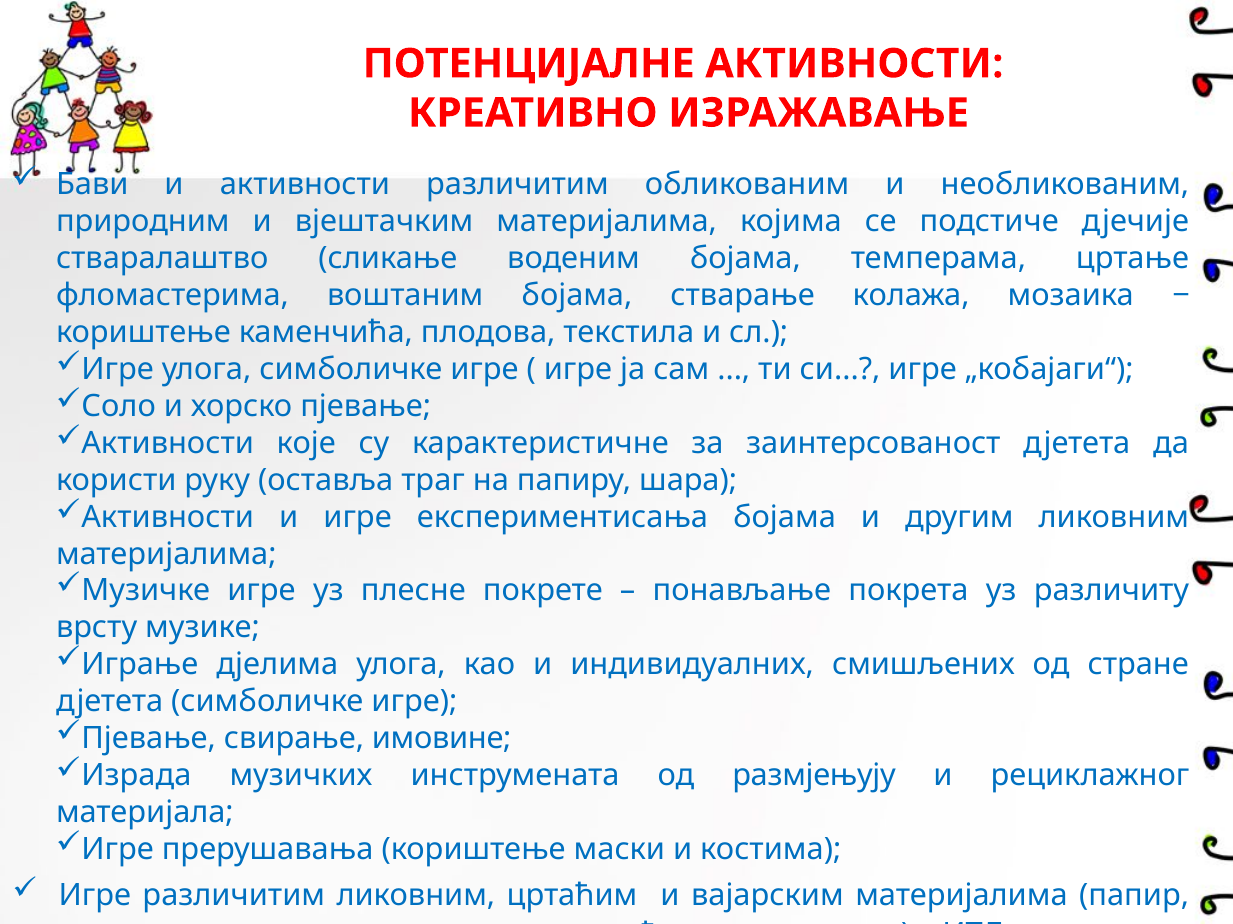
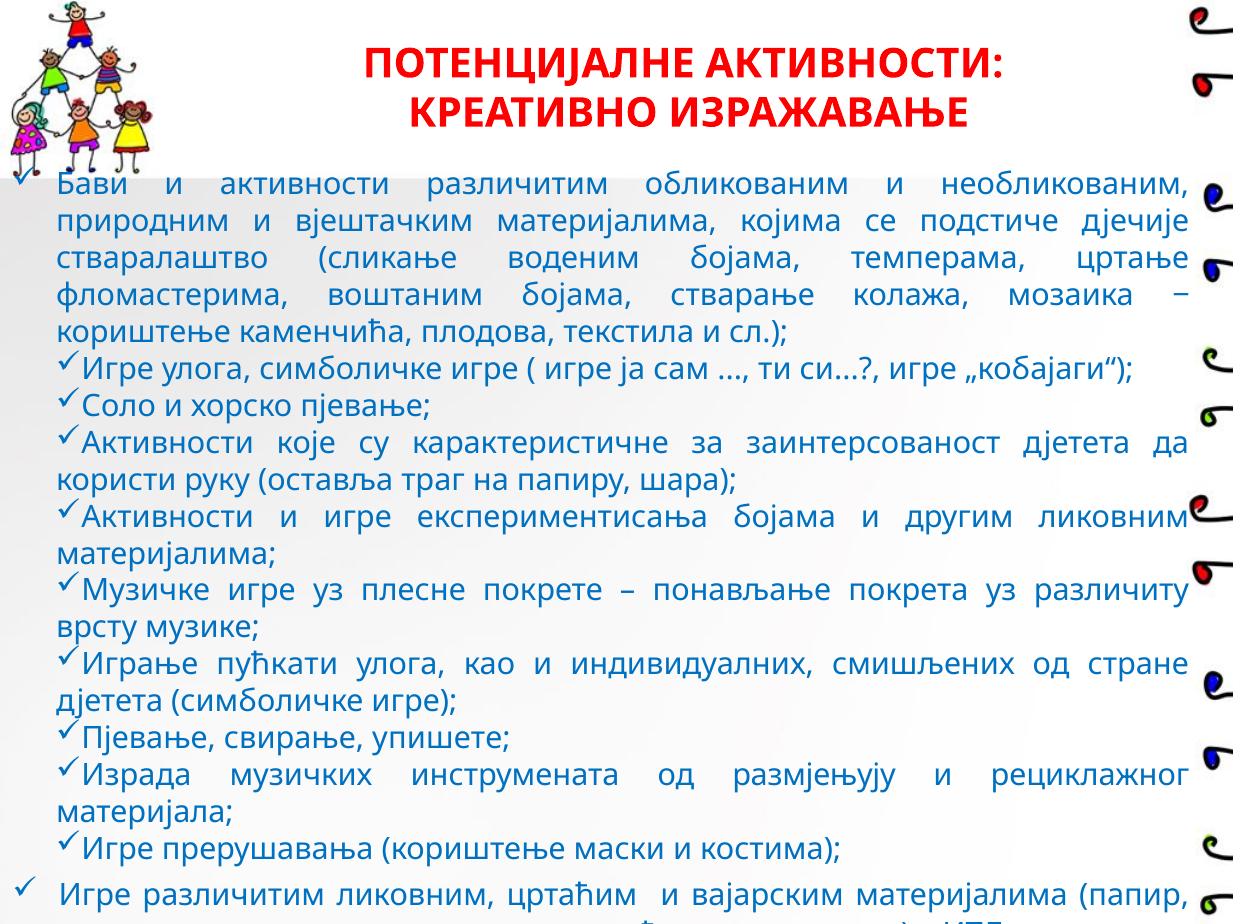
дјелима: дјелима -> пућкати
имовине: имовине -> упишете
